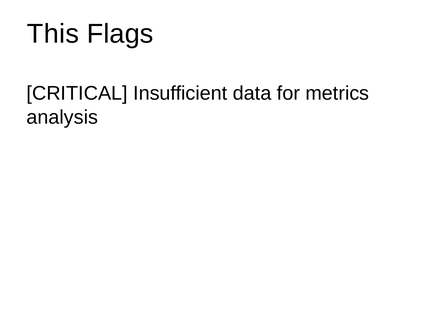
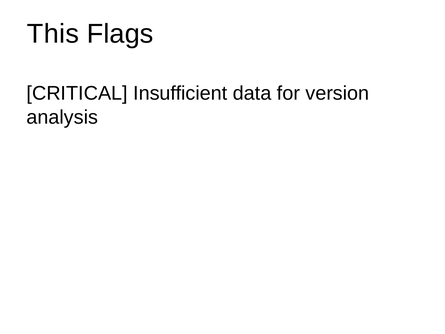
metrics: metrics -> version
